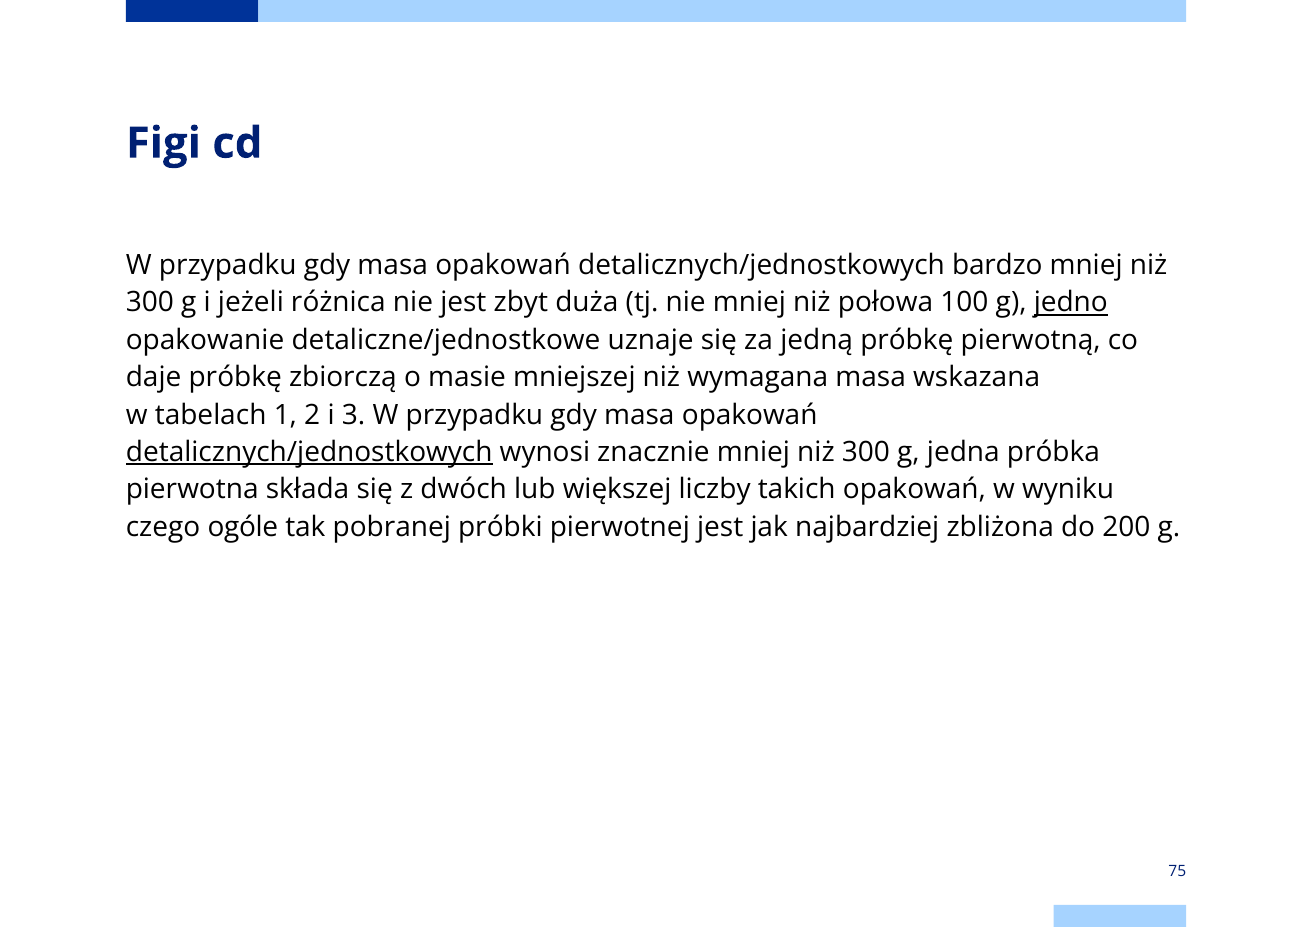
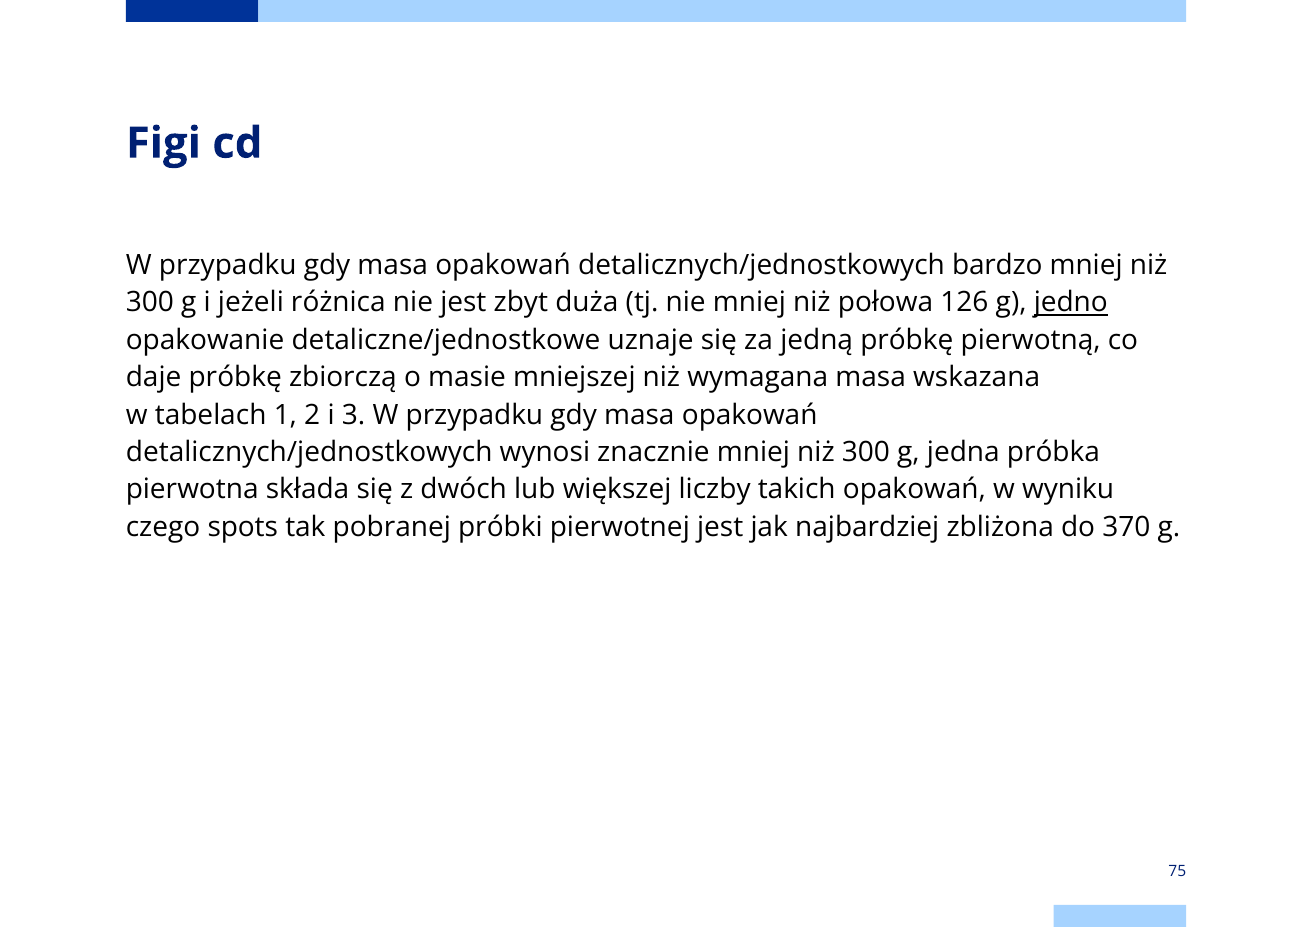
100: 100 -> 126
detalicznych/jednostkowych at (309, 453) underline: present -> none
ogóle: ogóle -> spots
200: 200 -> 370
